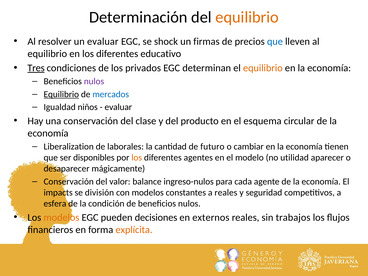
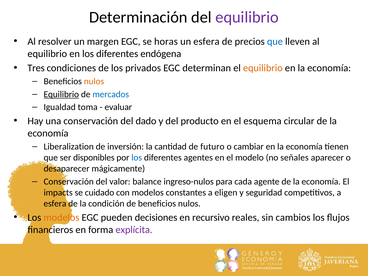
equilibrio at (247, 17) colour: orange -> purple
un evaluar: evaluar -> margen
shock: shock -> horas
un firmas: firmas -> esfera
educativo: educativo -> endógena
Tres underline: present -> none
nulos at (94, 81) colour: purple -> orange
niños: niños -> toma
clase: clase -> dado
laborales: laborales -> inversión
los at (137, 158) colour: orange -> blue
utilidad: utilidad -> señales
división: división -> cuidado
a reales: reales -> eligen
externos: externos -> recursivo
trabajos: trabajos -> cambios
explícita colour: orange -> purple
